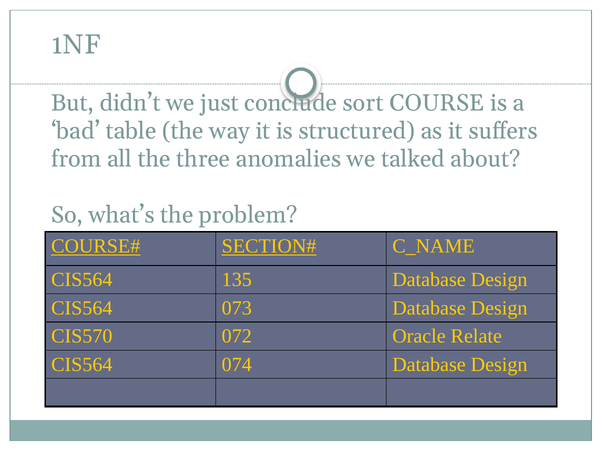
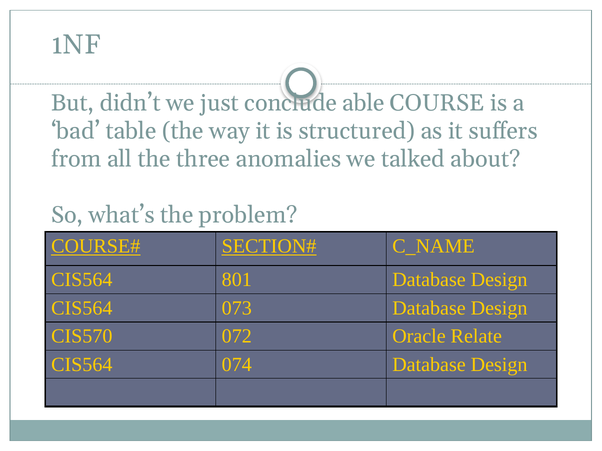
sort: sort -> able
135: 135 -> 801
